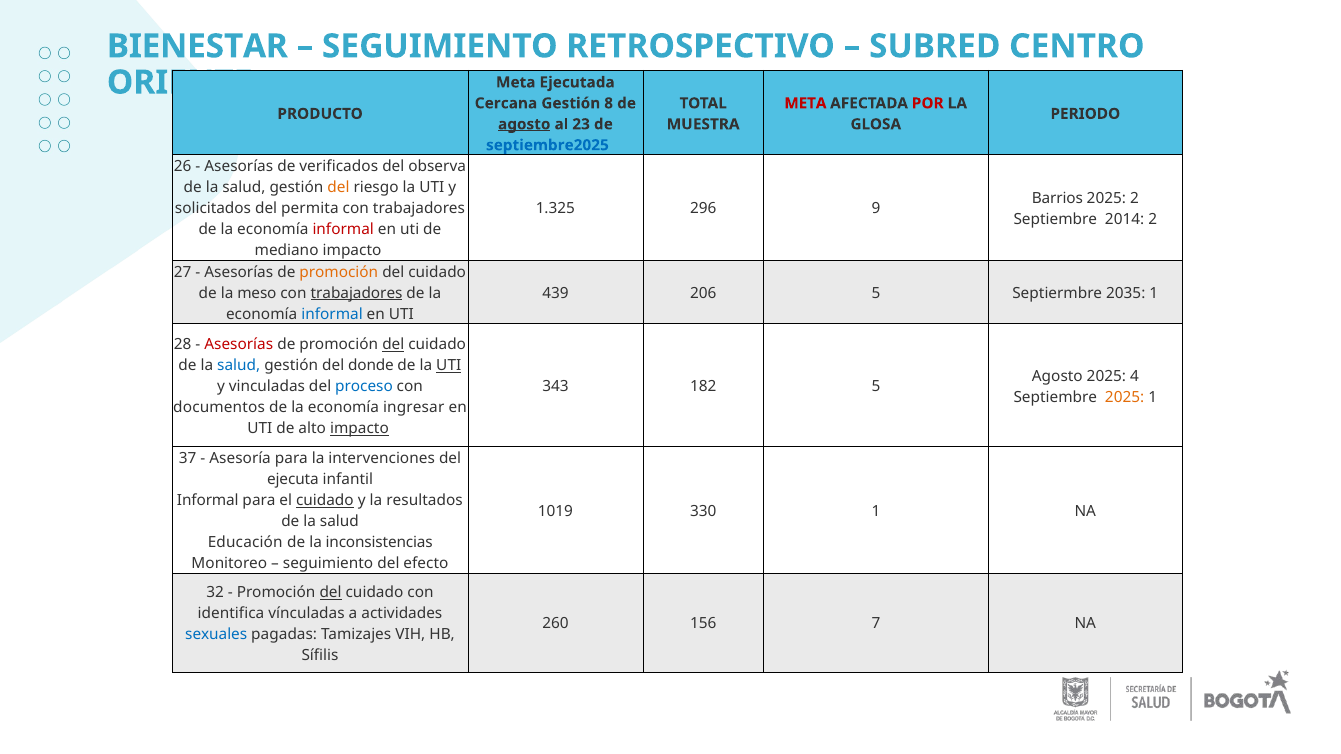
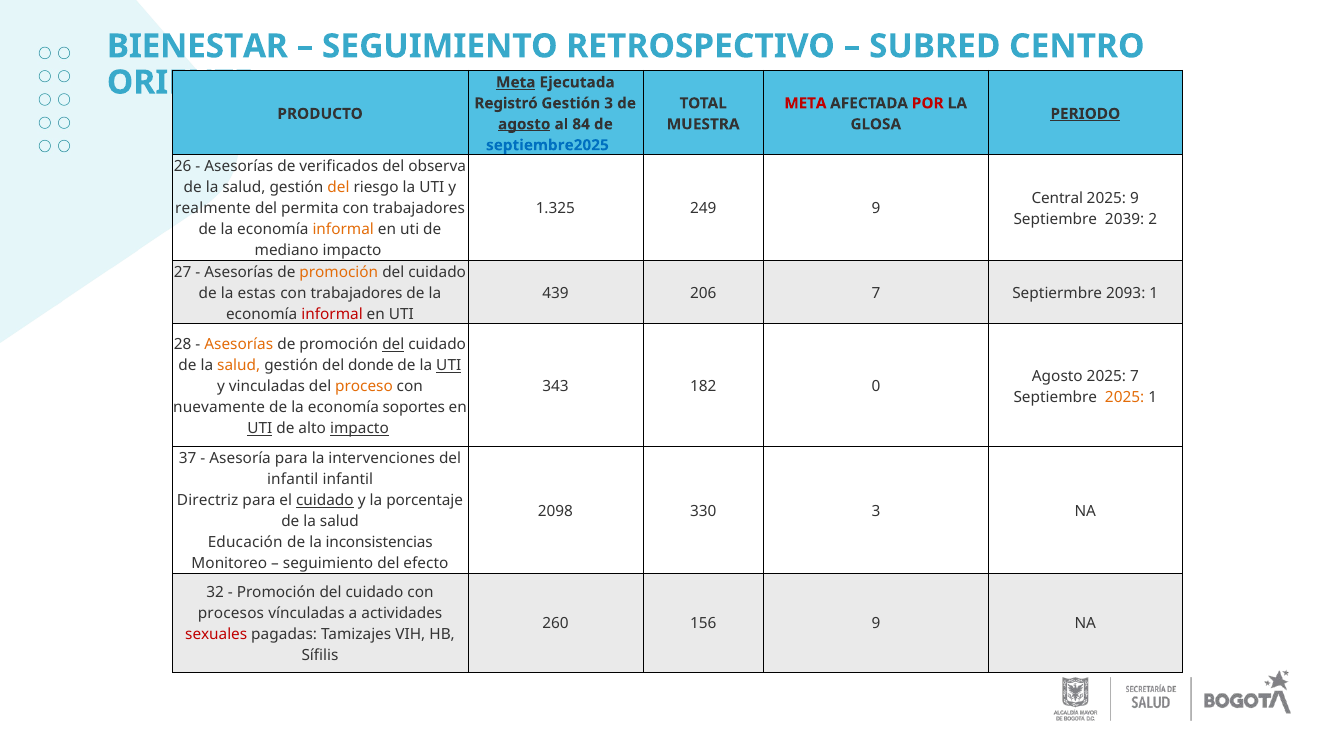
Meta at (516, 82) underline: none -> present
Cercana: Cercana -> Registró
Gestión 8: 8 -> 3
PERIODO underline: none -> present
23: 23 -> 84
Barrios: Barrios -> Central
2025 2: 2 -> 9
solicitados: solicitados -> realmente
296: 296 -> 249
2014: 2014 -> 2039
informal at (343, 230) colour: red -> orange
meso: meso -> estas
trabajadores at (357, 293) underline: present -> none
206 5: 5 -> 7
2035: 2035 -> 2093
informal at (332, 314) colour: blue -> red
Asesorías at (239, 345) colour: red -> orange
salud at (239, 366) colour: blue -> orange
2025 4: 4 -> 7
proceso colour: blue -> orange
182 5: 5 -> 0
documentos: documentos -> nuevamente
ingresar: ingresar -> soportes
UTI at (260, 429) underline: none -> present
ejecuta at (293, 480): ejecuta -> infantil
Informal at (208, 501): Informal -> Directriz
resultados: resultados -> porcentaje
1019: 1019 -> 2098
330 1: 1 -> 3
del at (331, 593) underline: present -> none
identifica: identifica -> procesos
156 7: 7 -> 9
sexuales colour: blue -> red
